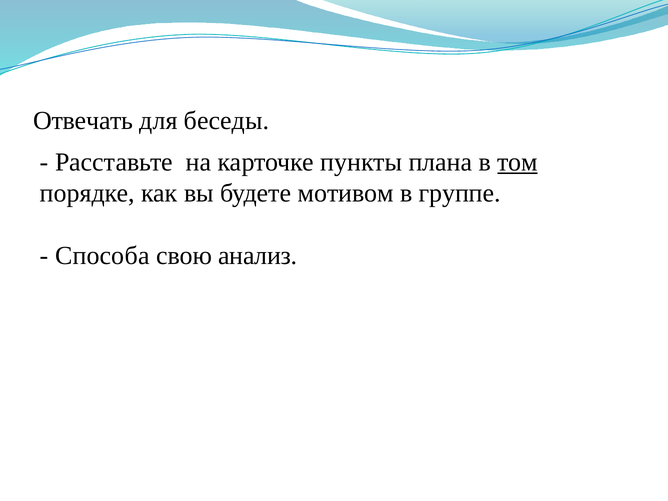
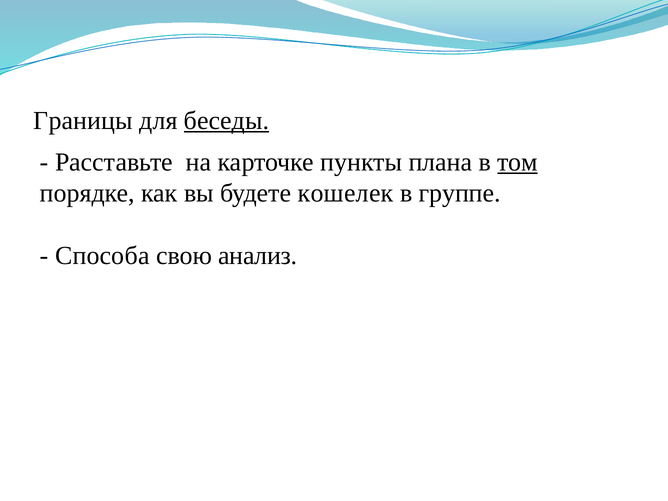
Отвечать: Отвечать -> Границы
беседы underline: none -> present
мотивом: мотивом -> кошелек
